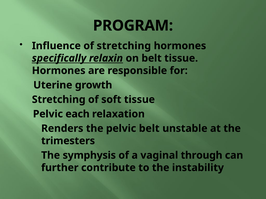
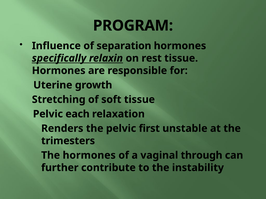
of stretching: stretching -> separation
on belt: belt -> rest
pelvic belt: belt -> first
The symphysis: symphysis -> hormones
